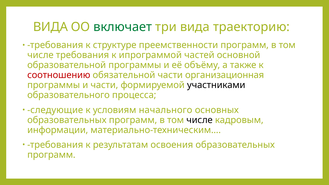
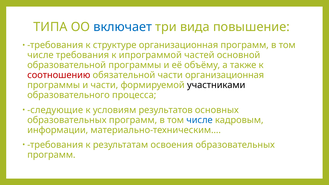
ВИДА at (51, 27): ВИДА -> ТИПА
включает colour: green -> blue
траекторию: траекторию -> повышение
структуре преемственности: преемственности -> организационная
начального: начального -> результатов
числе at (200, 120) colour: black -> blue
